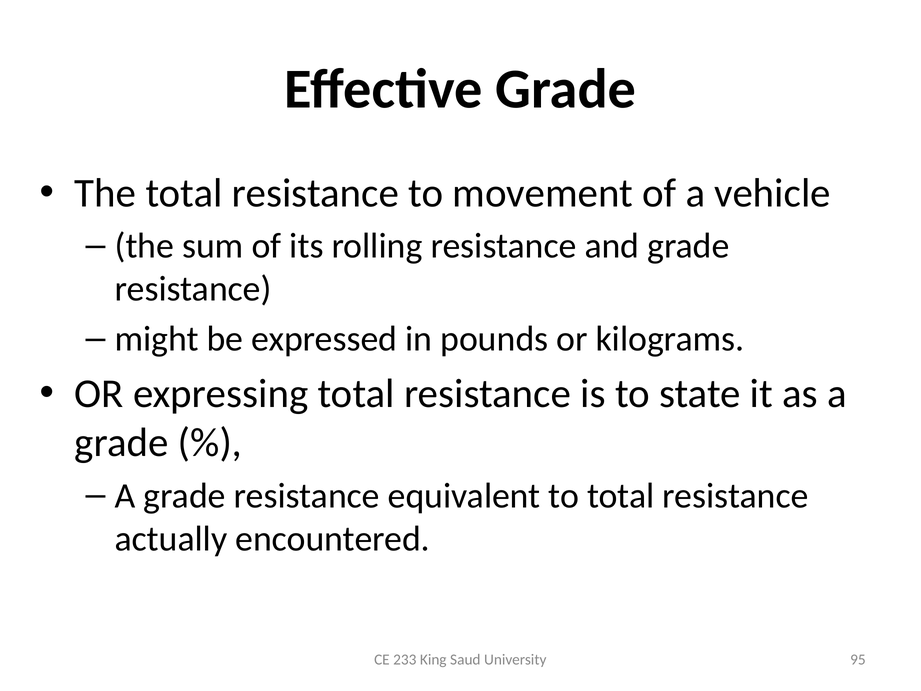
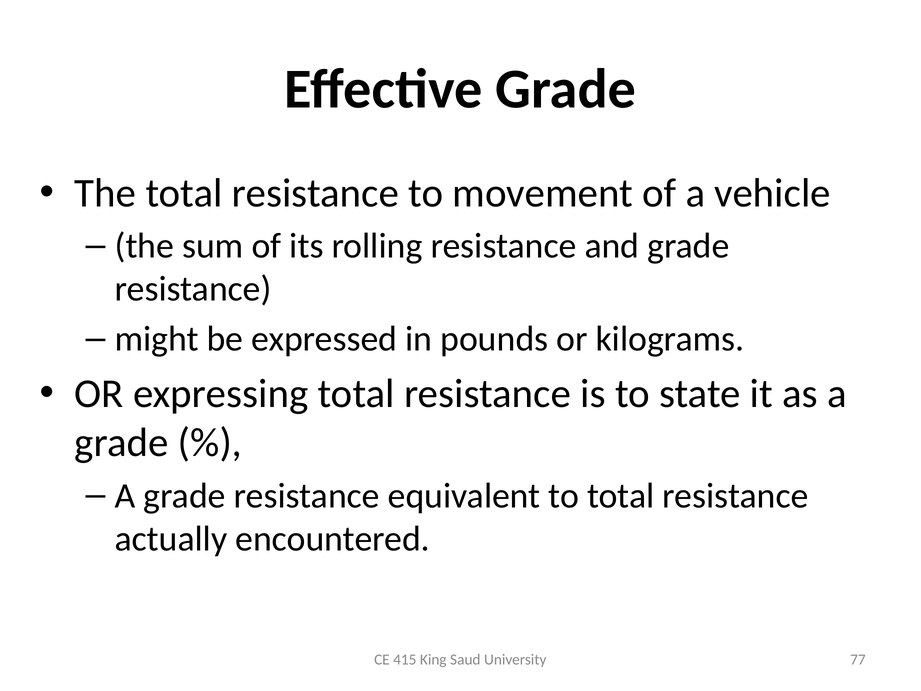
233: 233 -> 415
95: 95 -> 77
